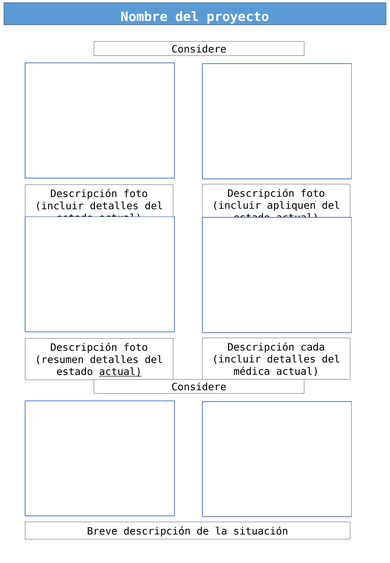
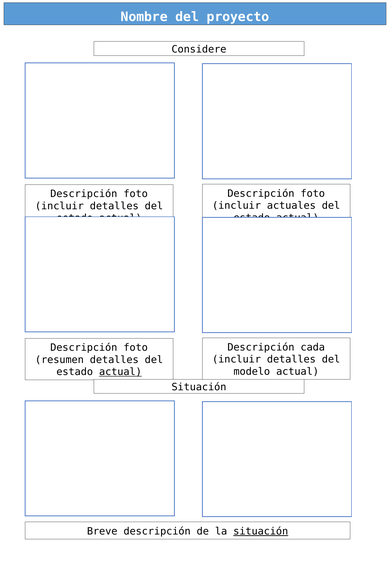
apliquen: apliquen -> actuales
médica: médica -> modelo
Considere at (199, 387): Considere -> Situación
situación at (261, 532) underline: none -> present
